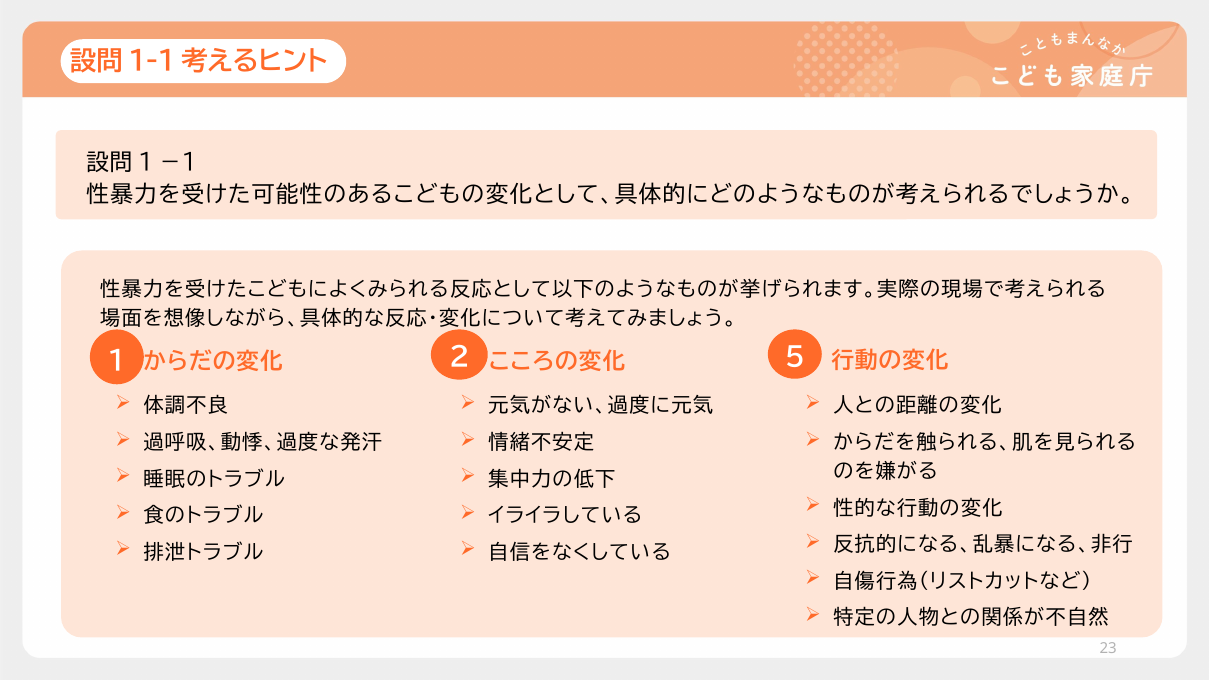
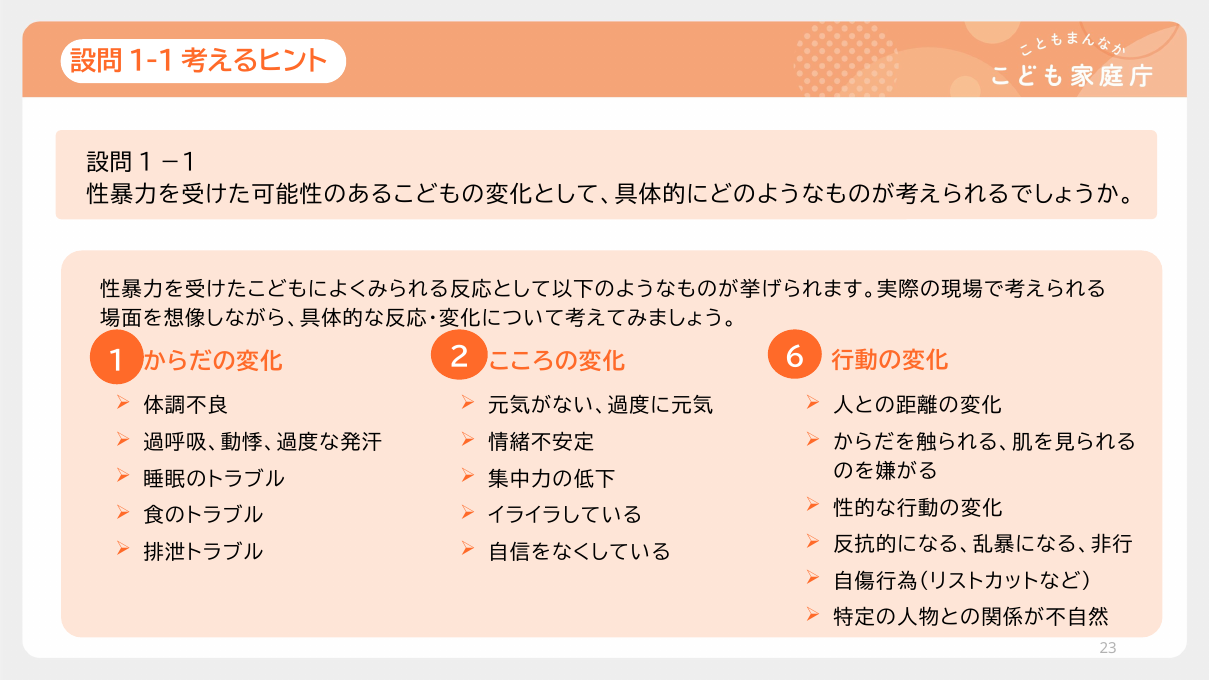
5: 5 -> 6
